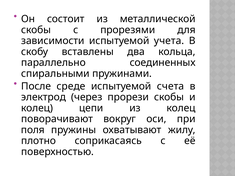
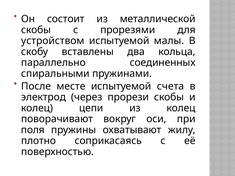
зависимости: зависимости -> устройством
учета: учета -> малы
среде: среде -> месте
